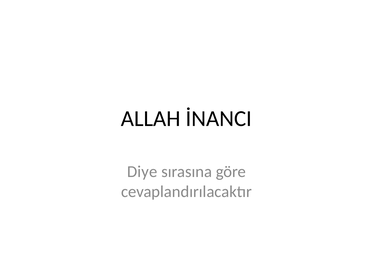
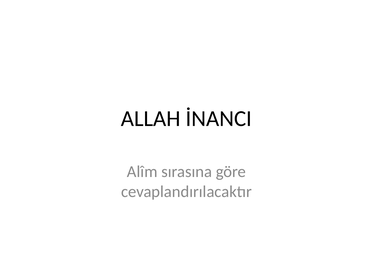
Diye: Diye -> Alîm
